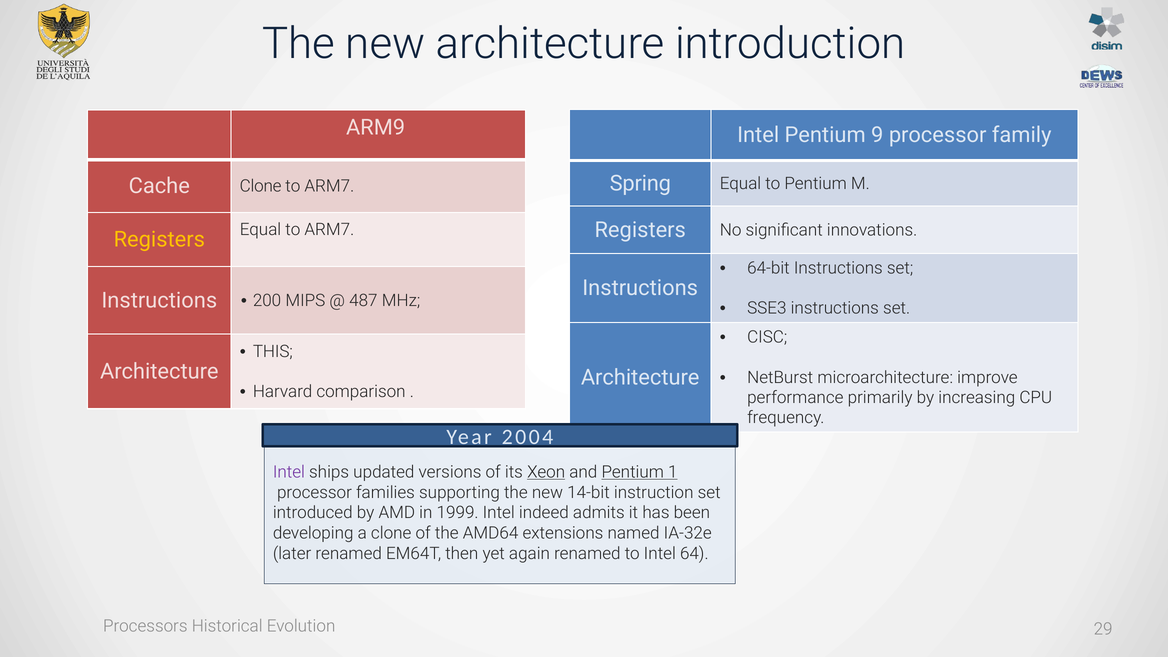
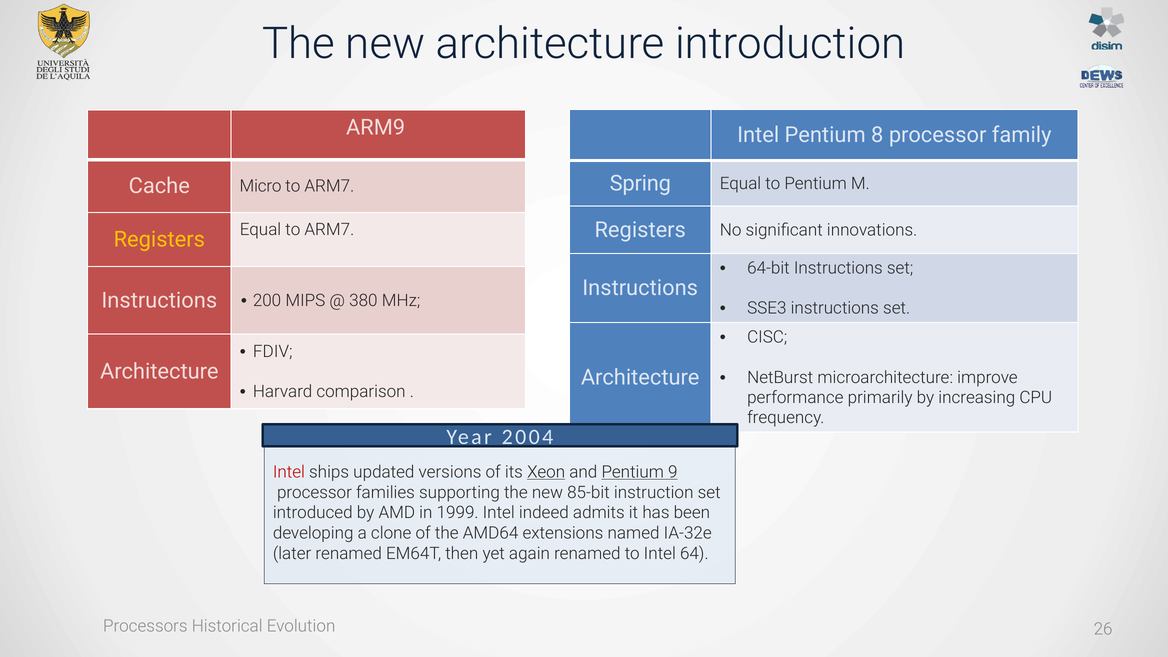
9: 9 -> 8
Cache Clone: Clone -> Micro
487: 487 -> 380
THIS: THIS -> FDIV
Intel at (289, 472) colour: purple -> red
1: 1 -> 9
14-bit: 14-bit -> 85-bit
29: 29 -> 26
